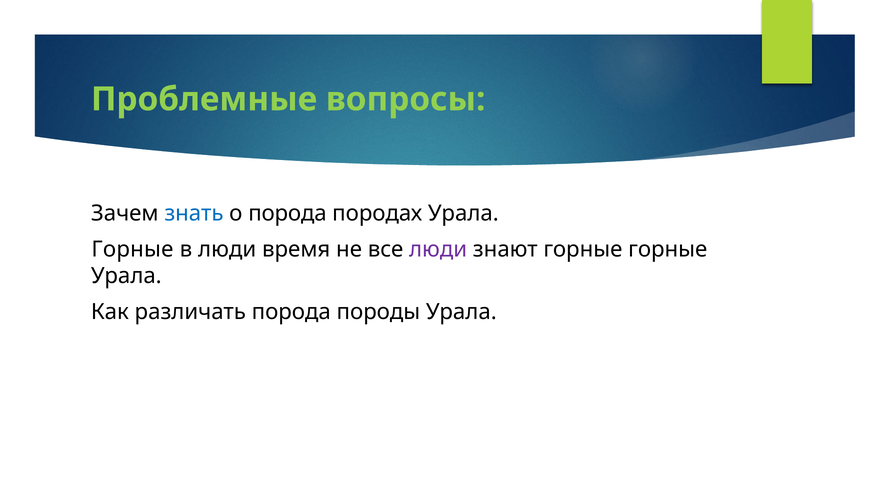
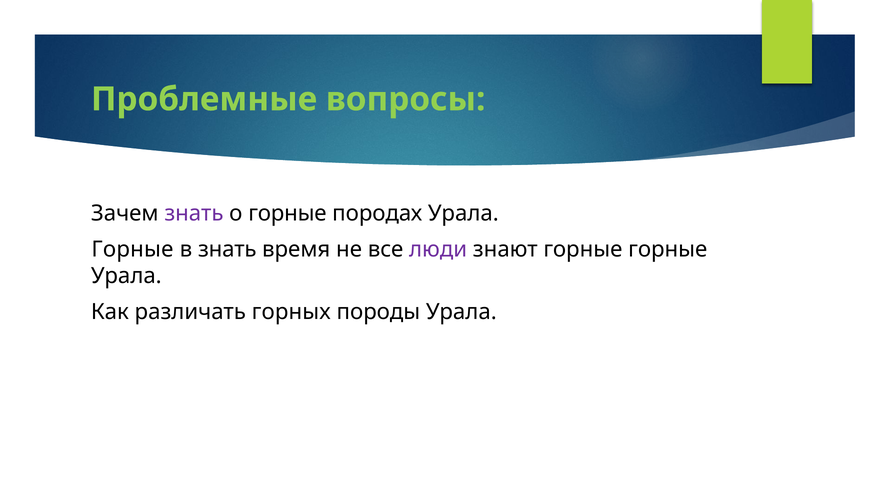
знать at (194, 213) colour: blue -> purple
о порода: порода -> горные
в люди: люди -> знать
различать порода: порода -> горных
